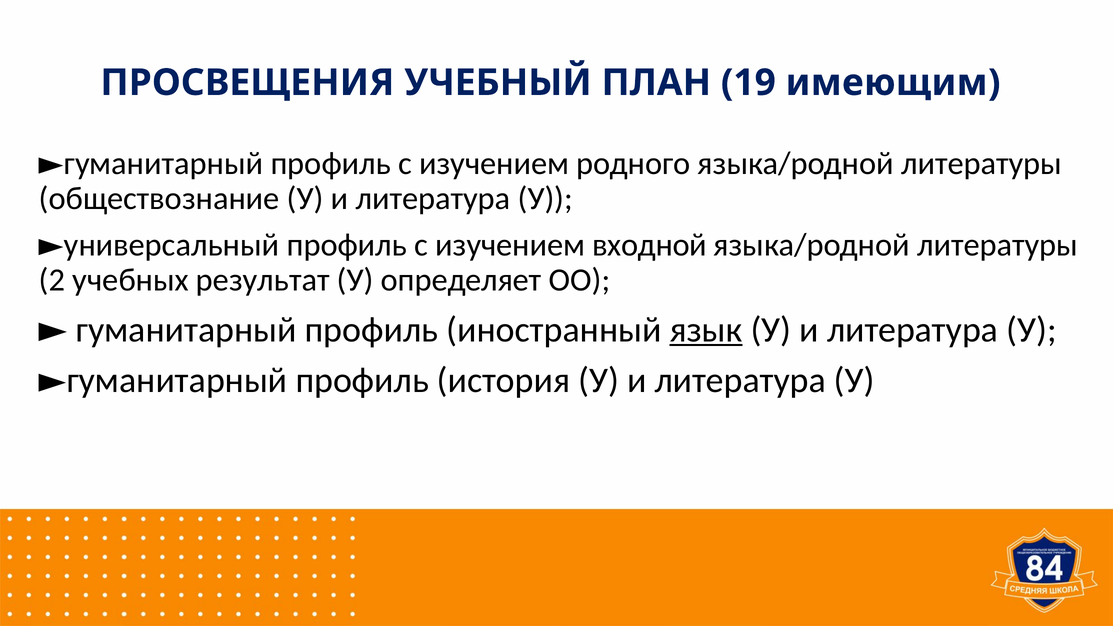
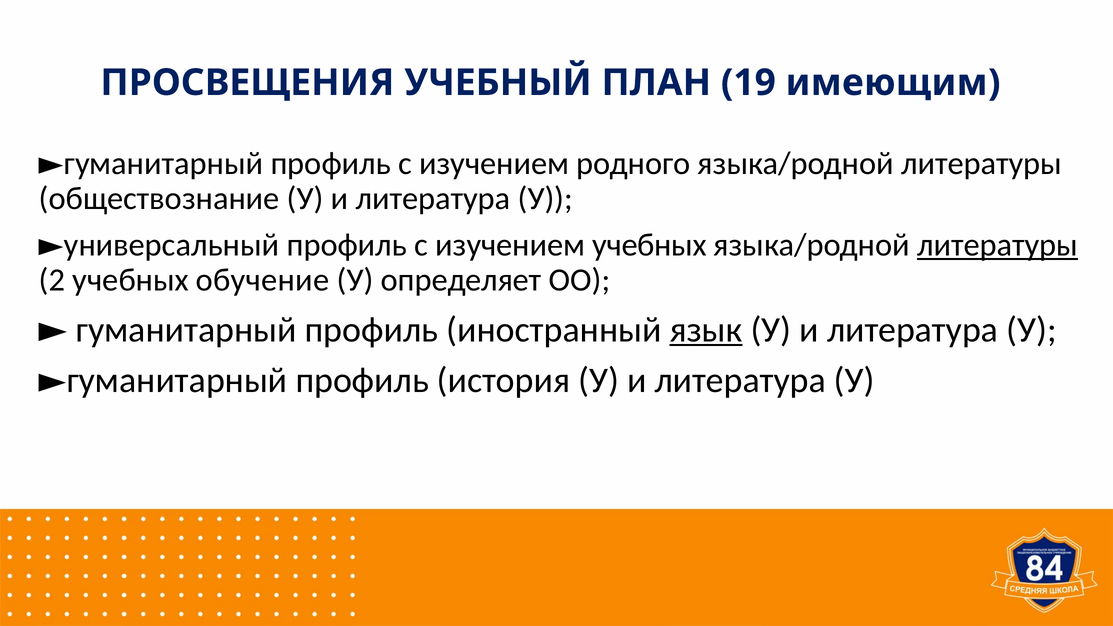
изучением входной: входной -> учебных
литературы at (998, 245) underline: none -> present
результат: результат -> обучение
